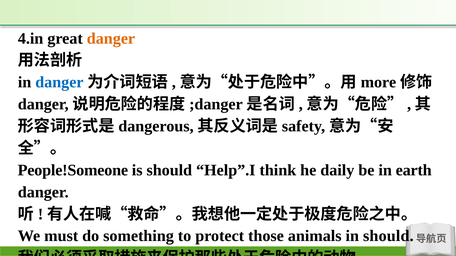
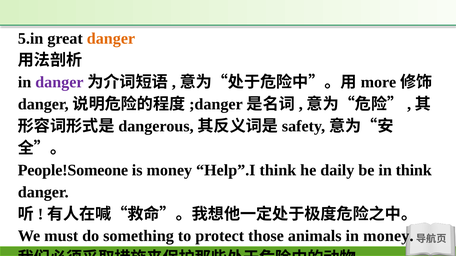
4.in: 4.in -> 5.in
danger at (59, 82) colour: blue -> purple
is should: should -> money
in earth: earth -> think
in should: should -> money
